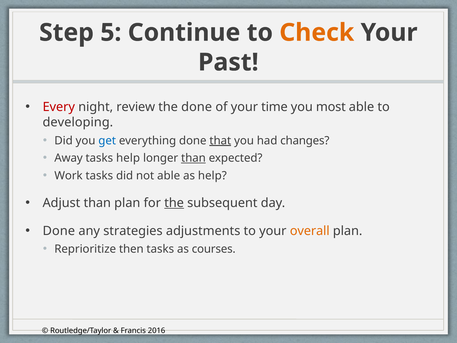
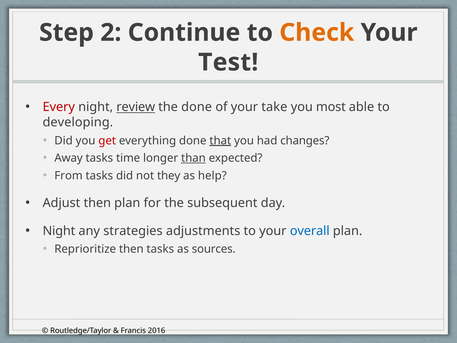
5: 5 -> 2
Past: Past -> Test
review underline: none -> present
time: time -> take
get colour: blue -> red
tasks help: help -> time
Work: Work -> From
not able: able -> they
Adjust than: than -> then
the at (174, 203) underline: present -> none
Done at (59, 231): Done -> Night
overall colour: orange -> blue
courses: courses -> sources
